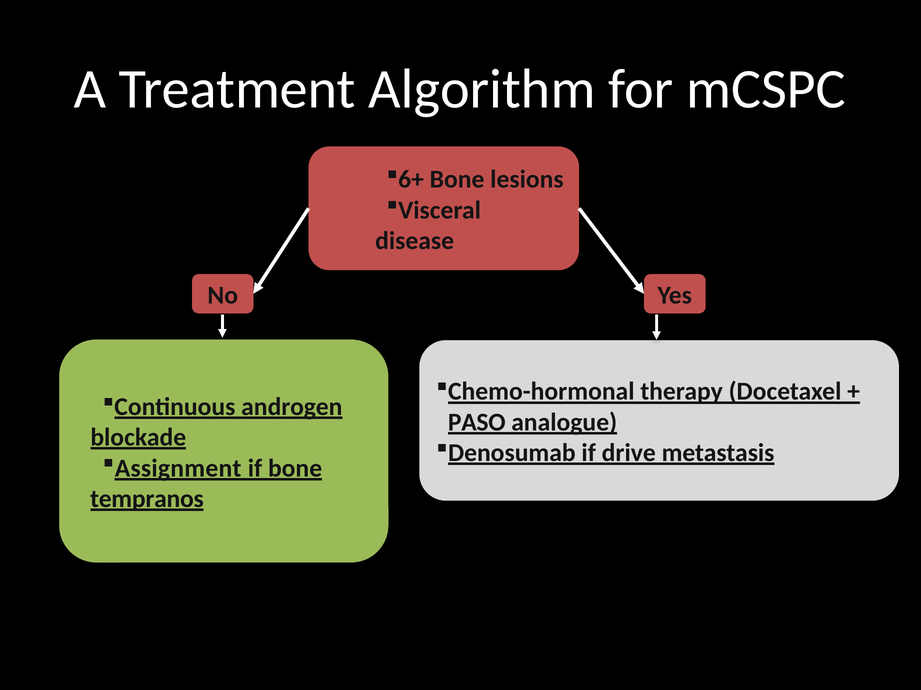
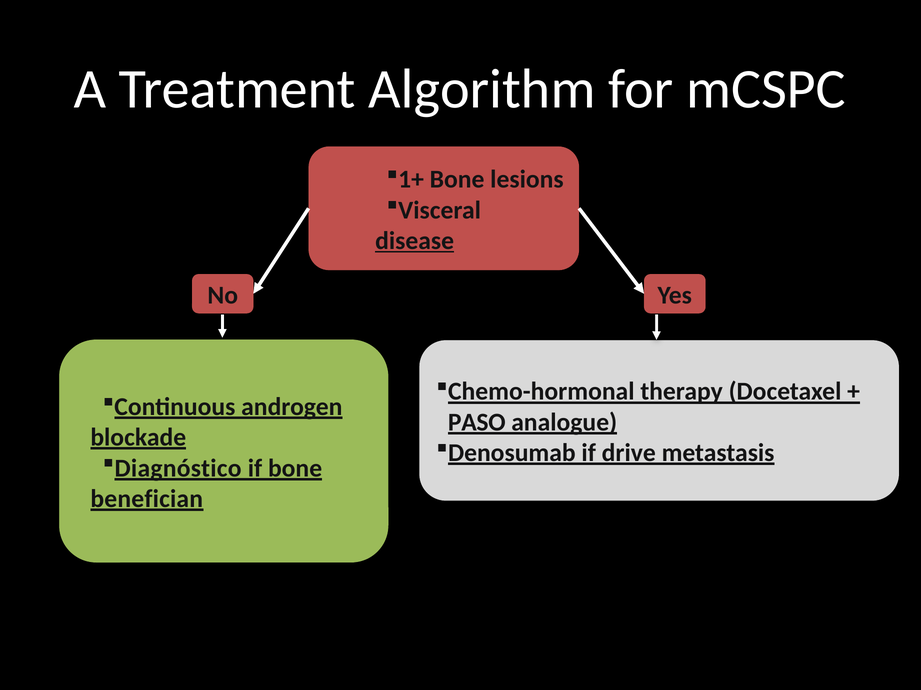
6+: 6+ -> 1+
disease underline: none -> present
Assignment: Assignment -> Diagnóstico
tempranos: tempranos -> benefician
